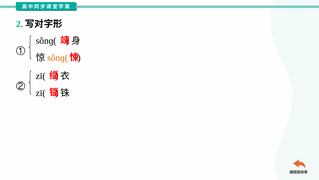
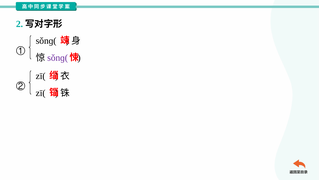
sǒnɡ( at (58, 58) colour: orange -> purple
